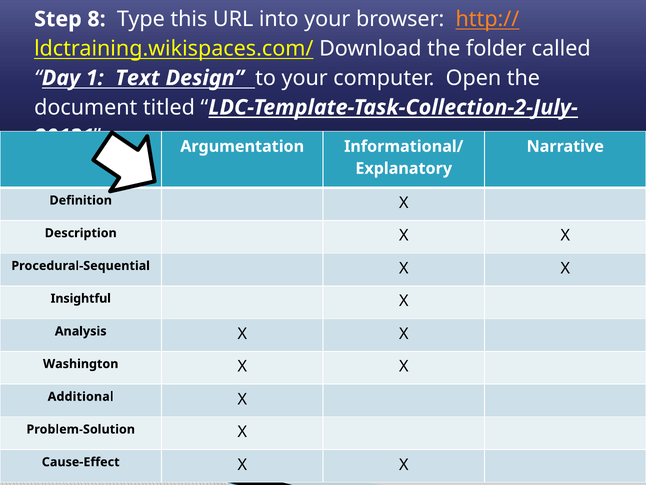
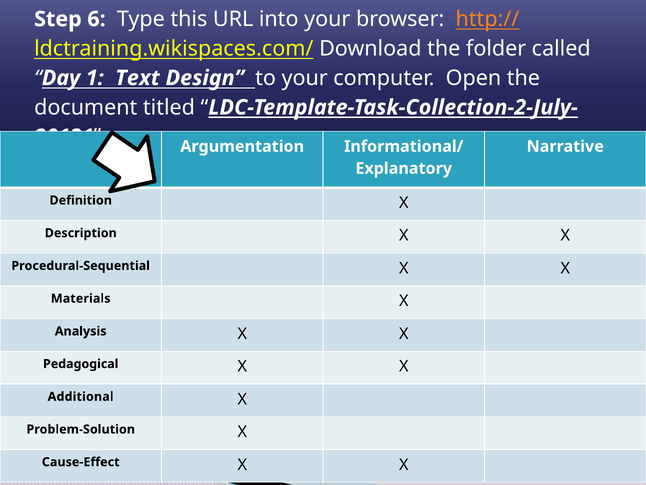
8: 8 -> 6
Insightful: Insightful -> Materials
Washington: Washington -> Pedagogical
